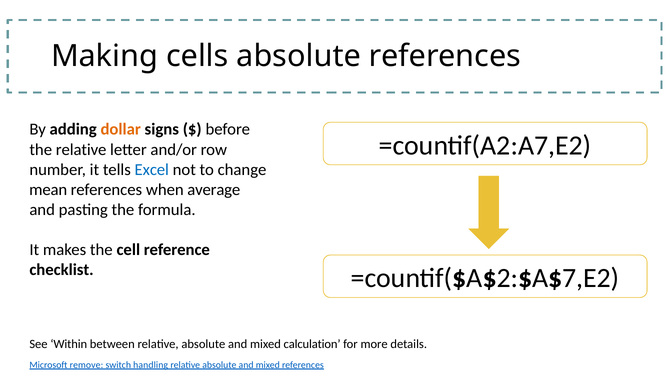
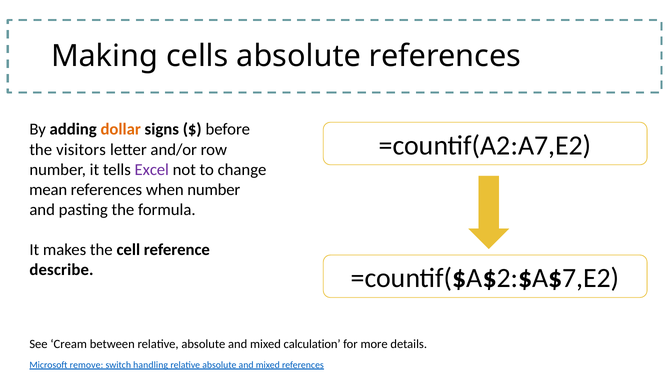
the relative: relative -> visitors
Excel colour: blue -> purple
when average: average -> number
checklist: checklist -> describe
Within: Within -> Cream
